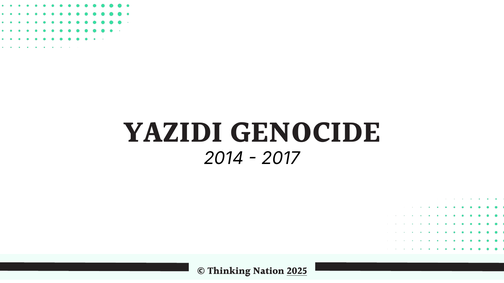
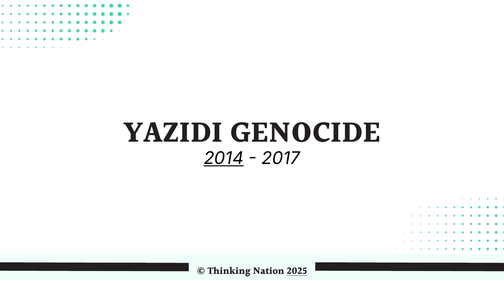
2014 underline: none -> present
